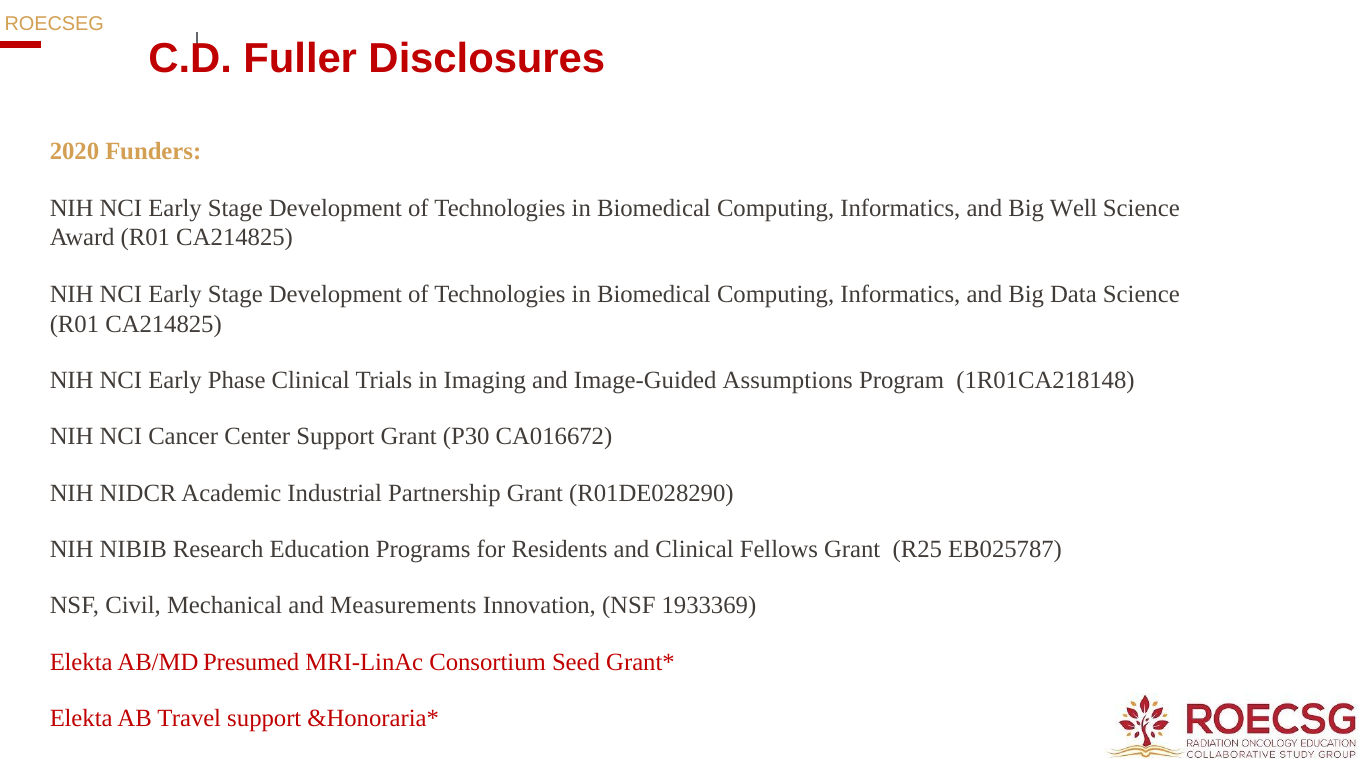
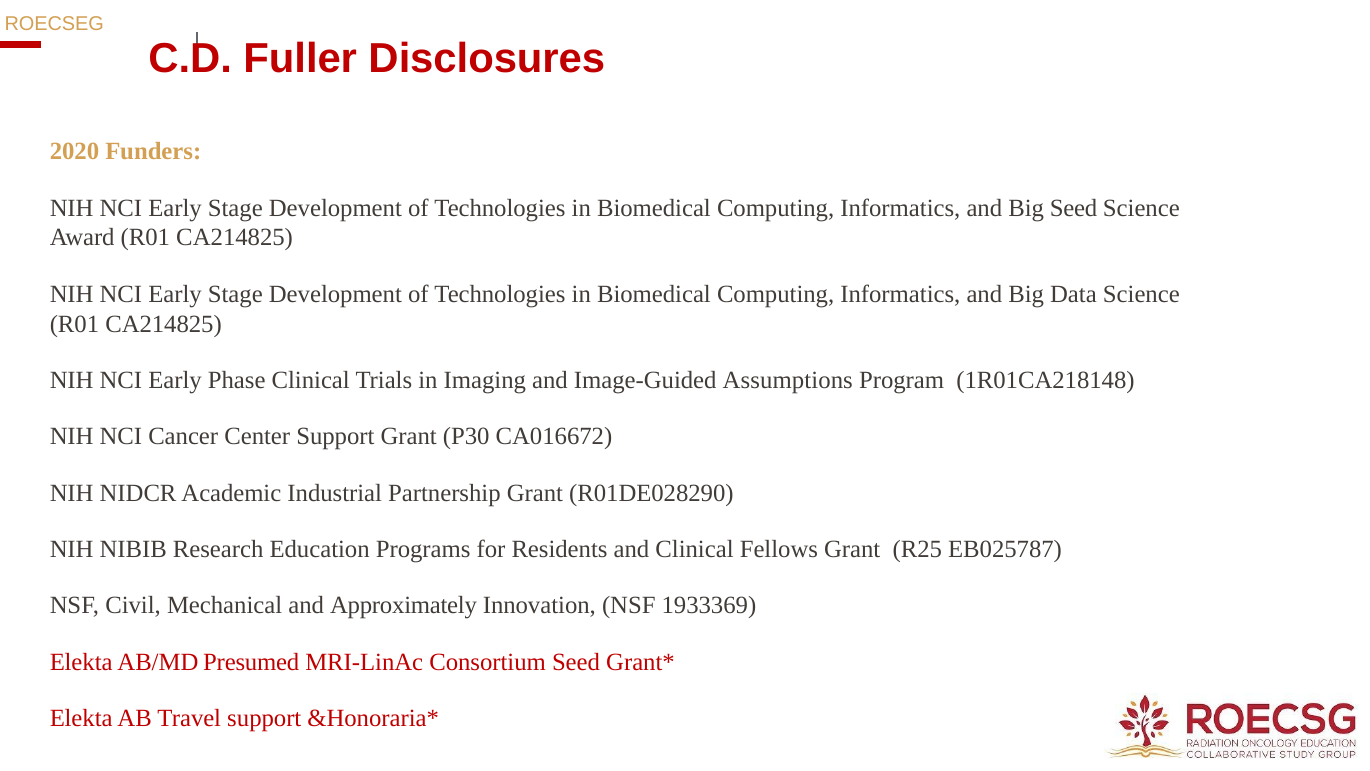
Big Well: Well -> Seed
Measurements: Measurements -> Approximately
